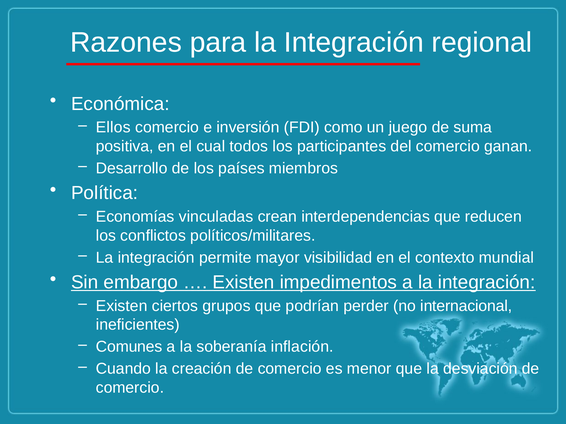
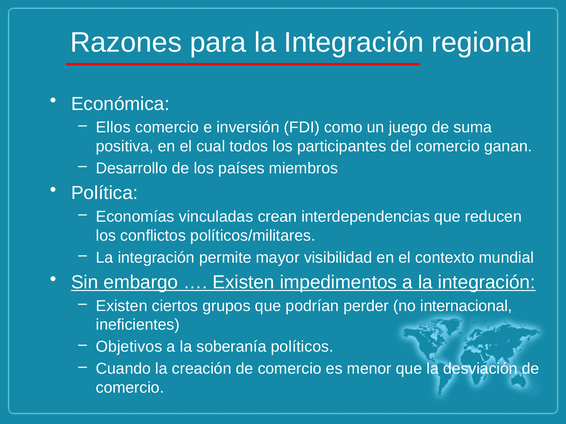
Comunes: Comunes -> Objetivos
inflación: inflación -> políticos
